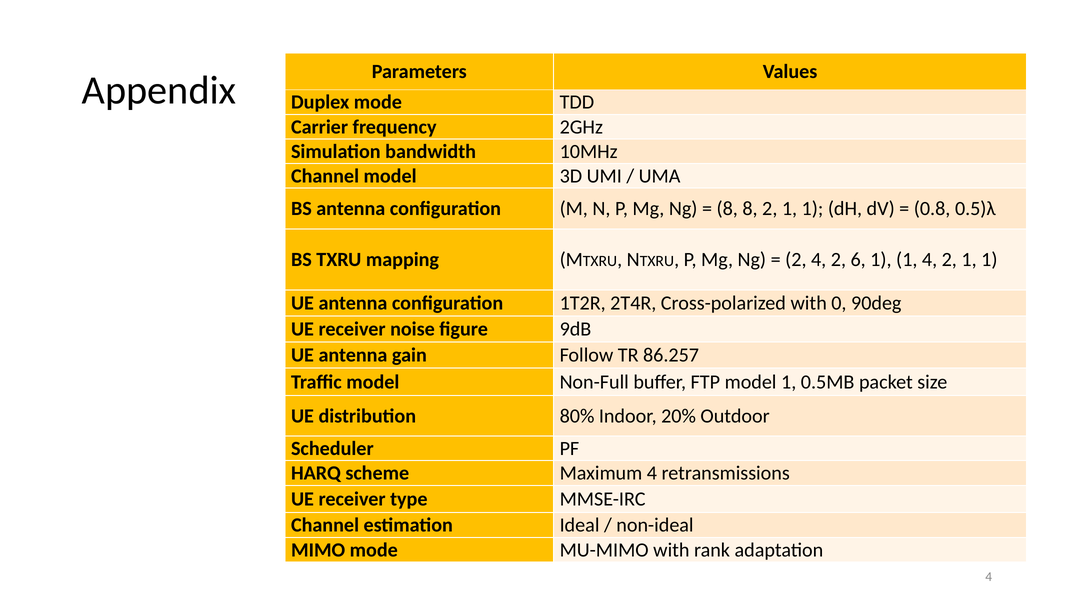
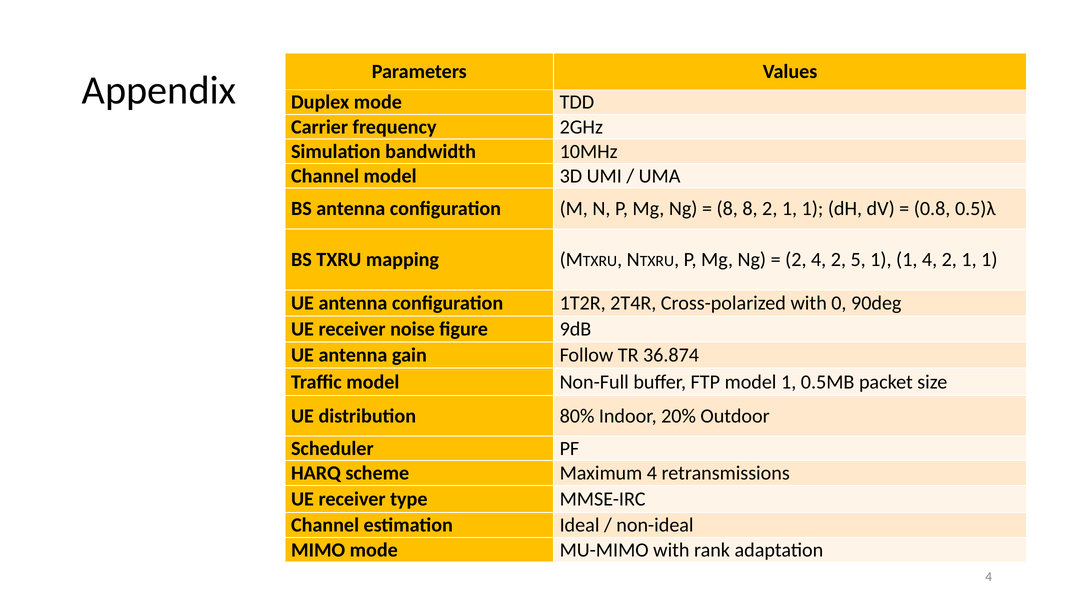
6: 6 -> 5
86.257: 86.257 -> 36.874
